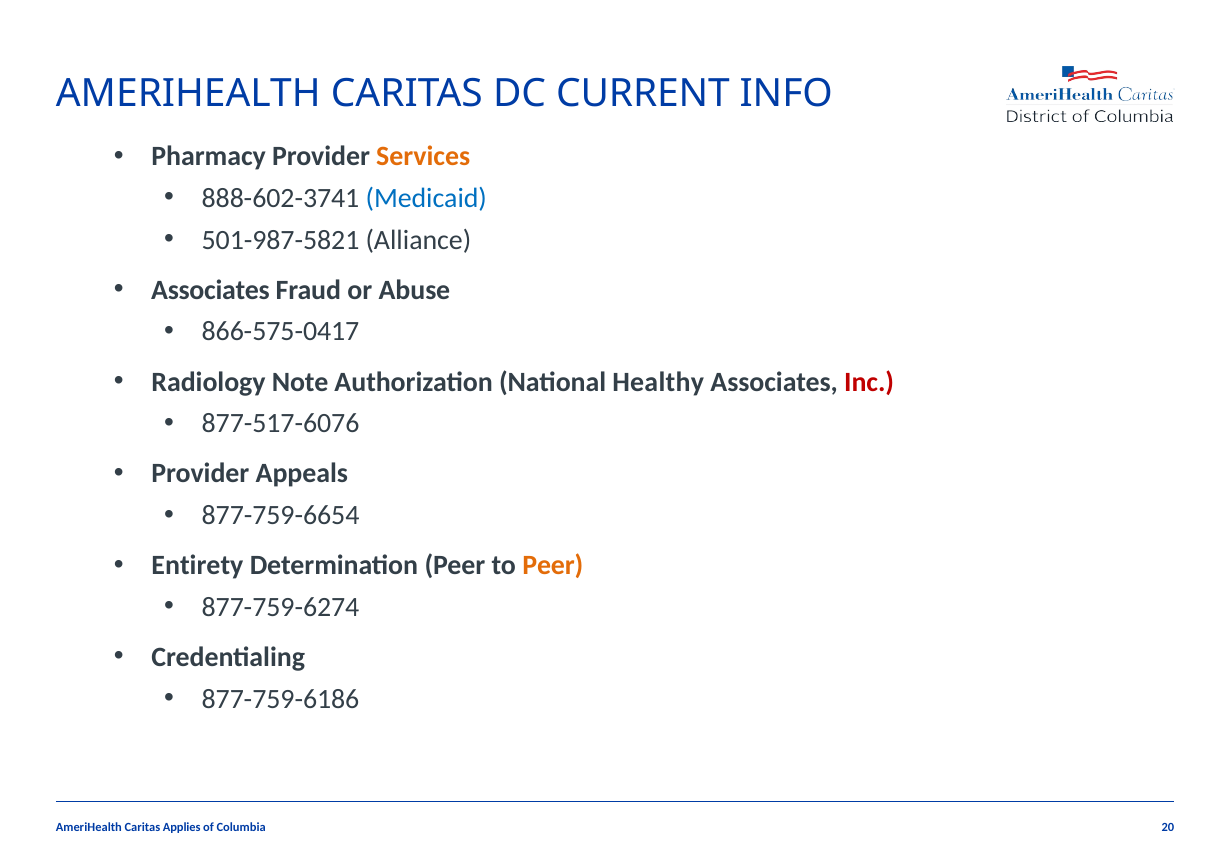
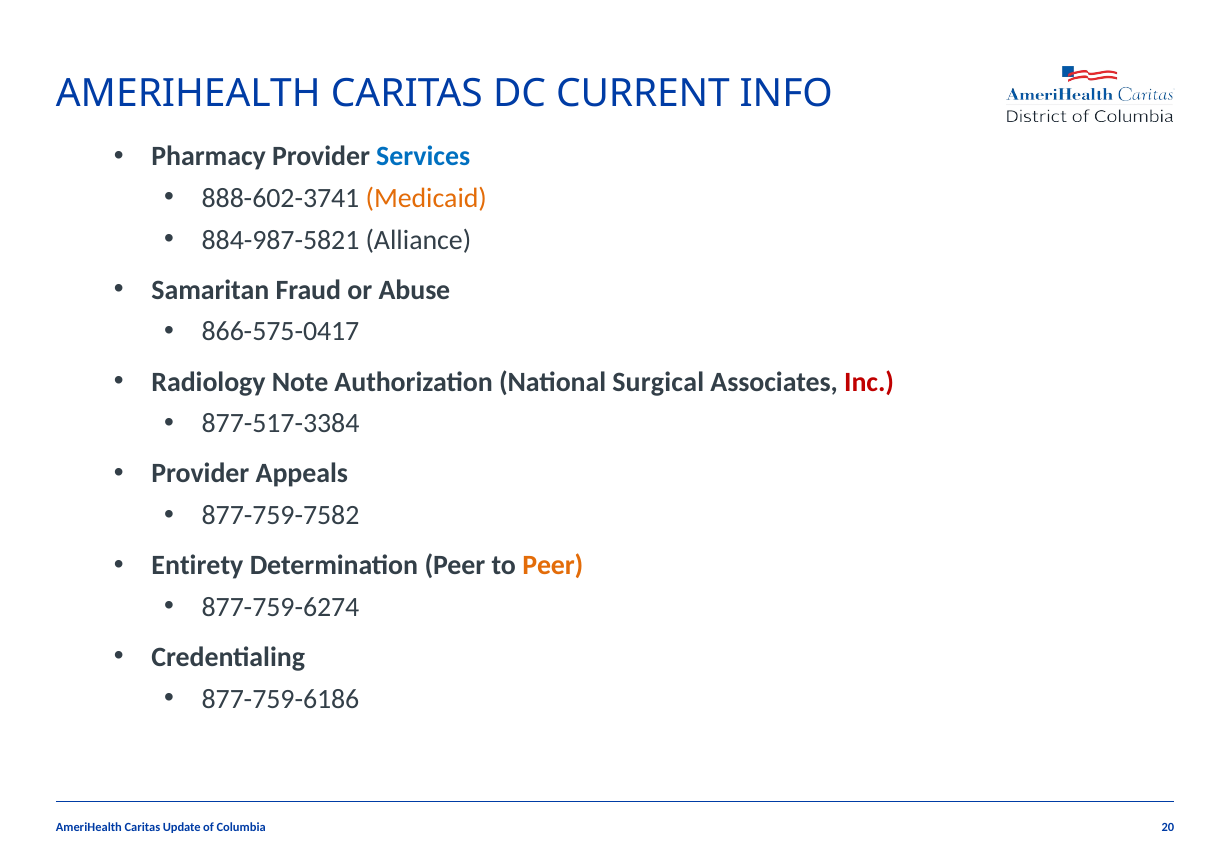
Services colour: orange -> blue
Medicaid colour: blue -> orange
501-987-5821: 501-987-5821 -> 884-987-5821
Associates at (211, 290): Associates -> Samaritan
Healthy: Healthy -> Surgical
877-517-6076: 877-517-6076 -> 877-517-3384
877-759-6654: 877-759-6654 -> 877-759-7582
Applies: Applies -> Update
